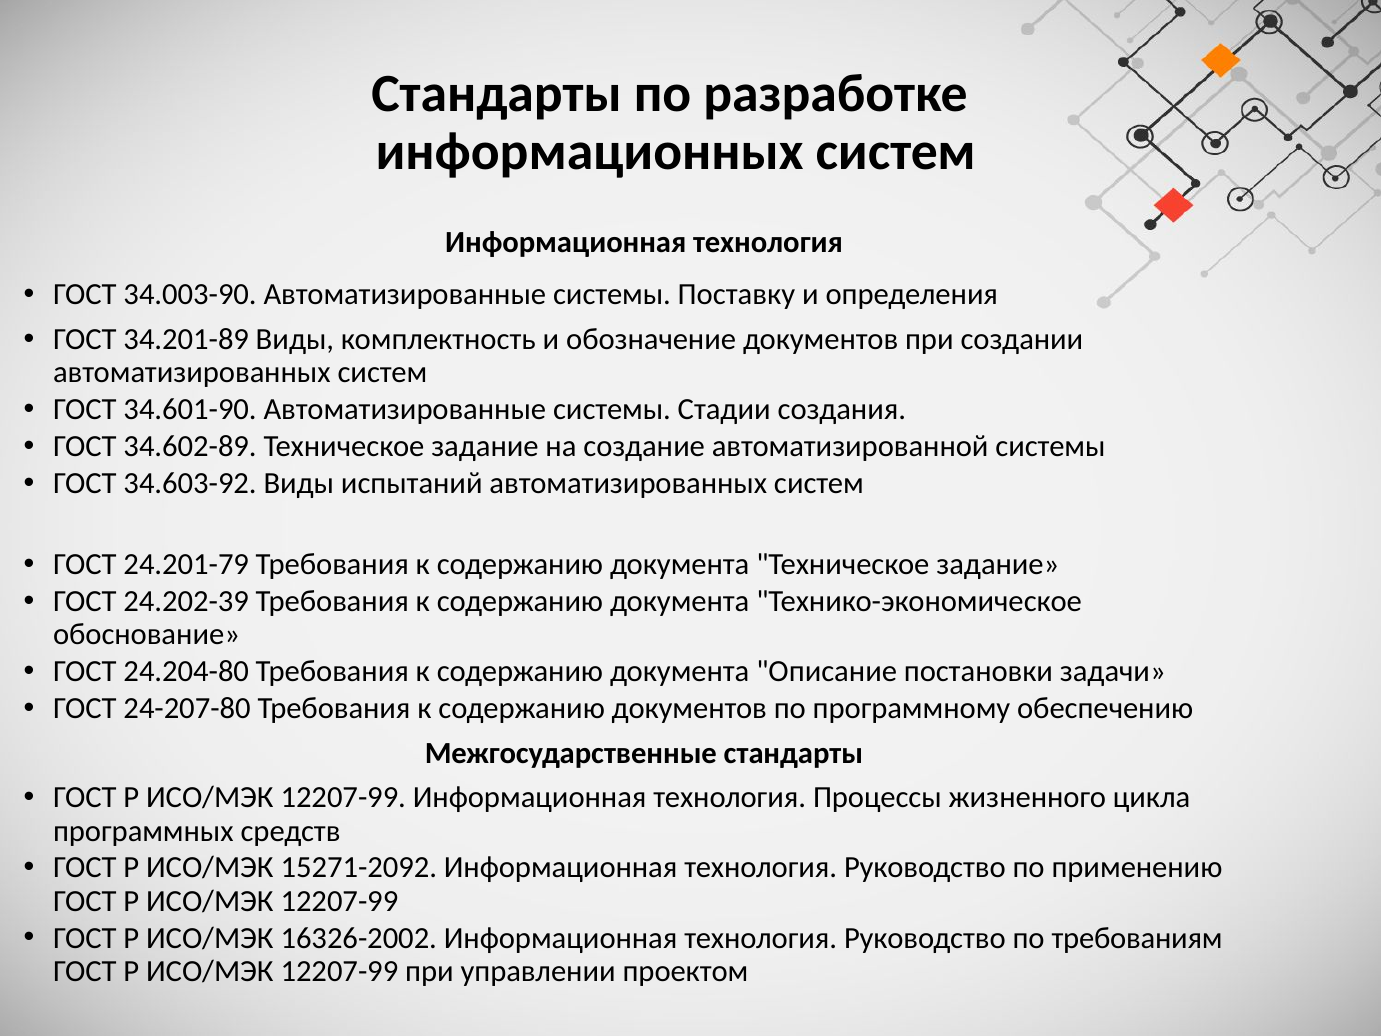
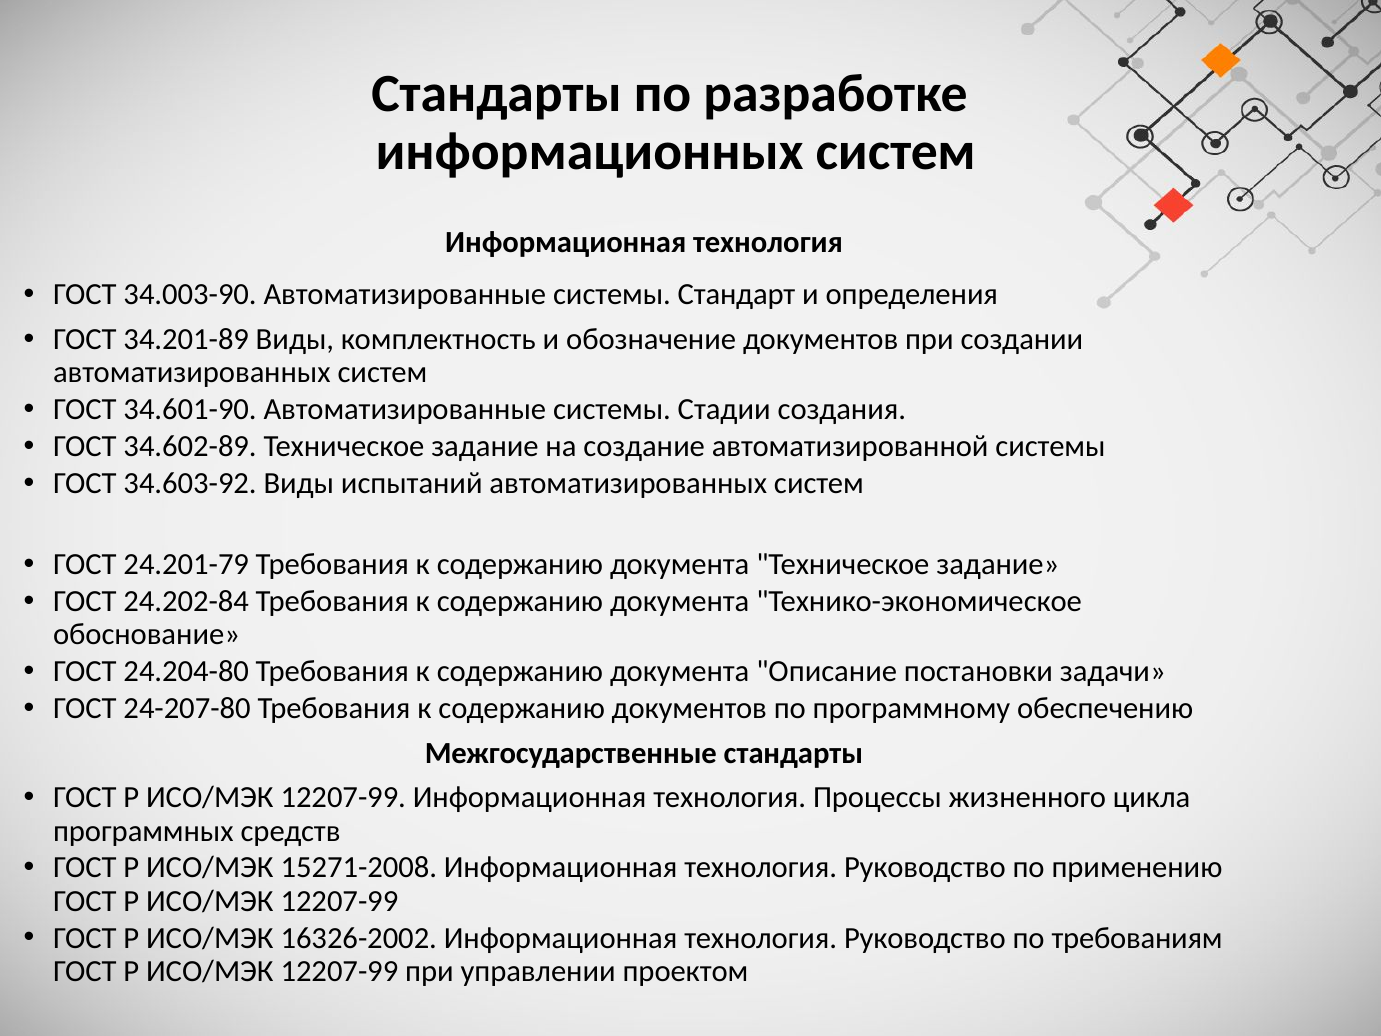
Поставку: Поставку -> Стандарт
24.202-39: 24.202-39 -> 24.202-84
15271-2092: 15271-2092 -> 15271-2008
